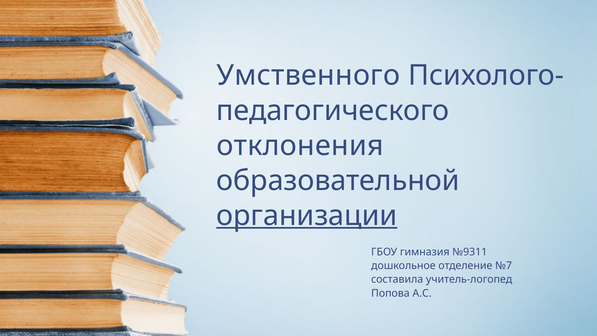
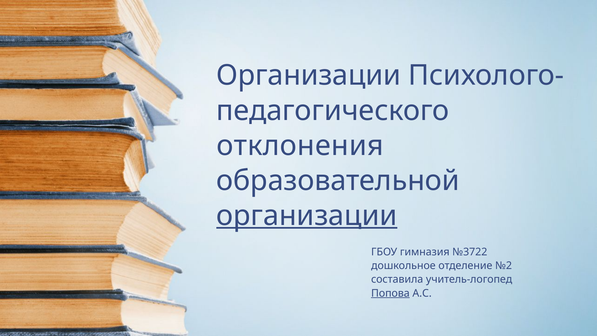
Умственного at (308, 76): Умственного -> Организации
№9311: №9311 -> №3722
№7: №7 -> №2
Попова underline: none -> present
